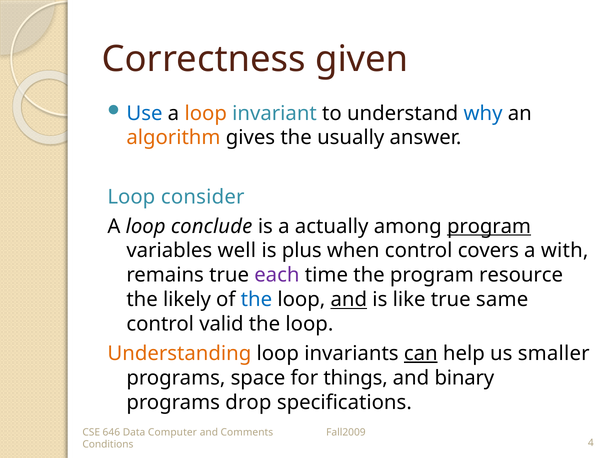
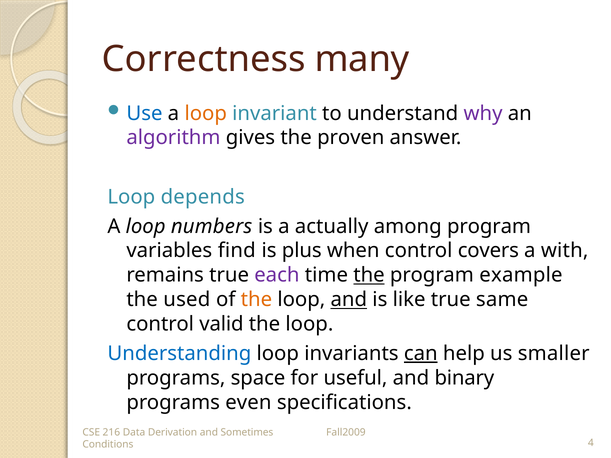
given: given -> many
why colour: blue -> purple
algorithm colour: orange -> purple
usually: usually -> proven
consider: consider -> depends
conclude: conclude -> numbers
program at (489, 226) underline: present -> none
well: well -> find
the at (369, 275) underline: none -> present
resource: resource -> example
likely: likely -> used
the at (256, 300) colour: blue -> orange
Understanding colour: orange -> blue
things: things -> useful
drop: drop -> even
646: 646 -> 216
Computer: Computer -> Derivation
Comments: Comments -> Sometimes
